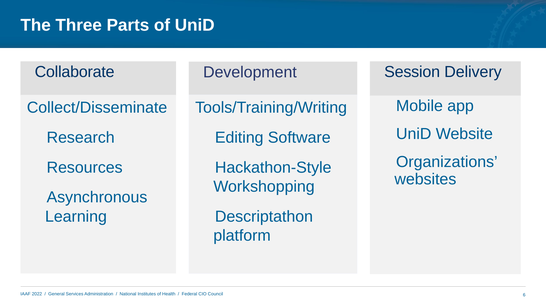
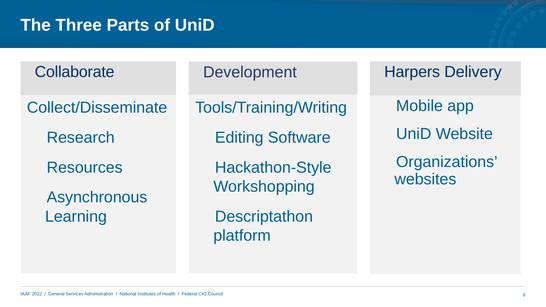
Session: Session -> Harpers
